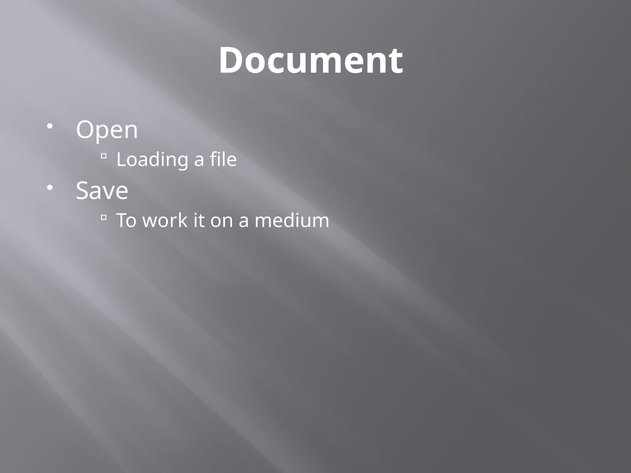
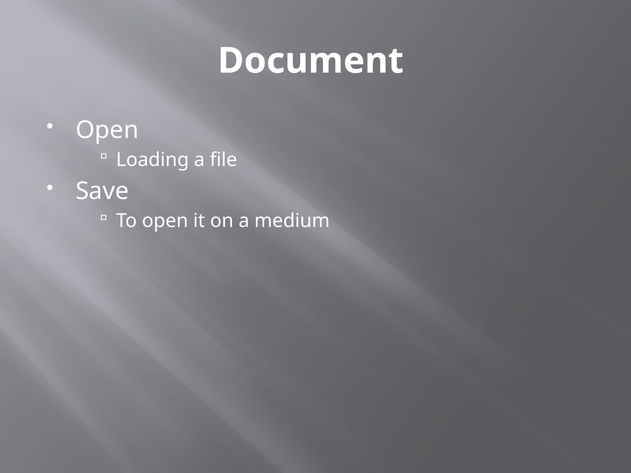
To work: work -> open
